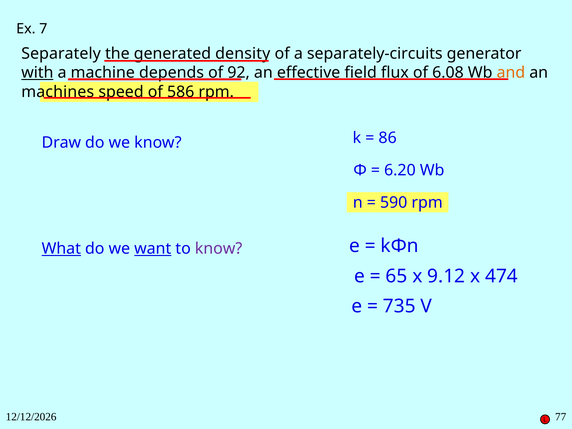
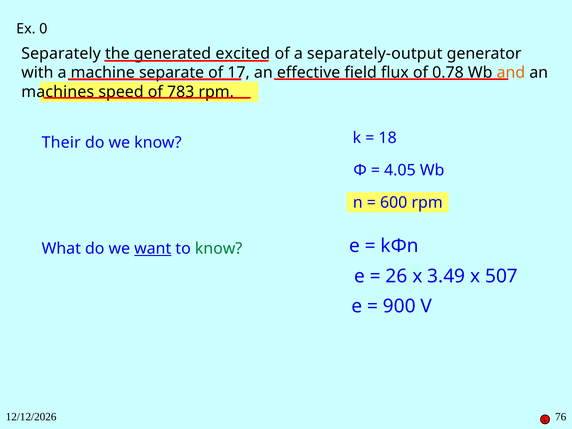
7: 7 -> 0
density: density -> excited
separately-circuits: separately-circuits -> separately-output
with underline: present -> none
depends: depends -> separate
92: 92 -> 17
6.08: 6.08 -> 0.78
586: 586 -> 783
86: 86 -> 18
Draw: Draw -> Their
6.20: 6.20 -> 4.05
590: 590 -> 600
What underline: present -> none
know at (219, 249) colour: purple -> green
65: 65 -> 26
9.12: 9.12 -> 3.49
474: 474 -> 507
735: 735 -> 900
77: 77 -> 76
